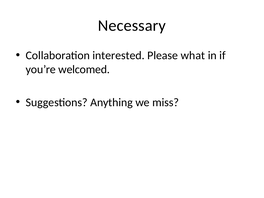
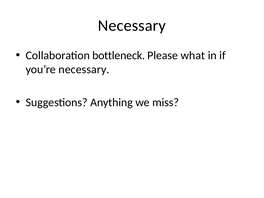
interested: interested -> bottleneck
you’re welcomed: welcomed -> necessary
